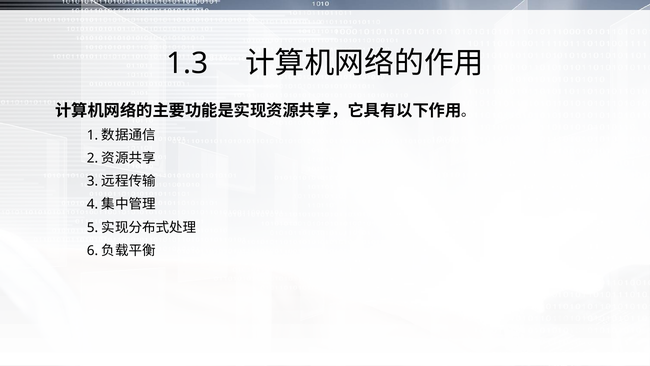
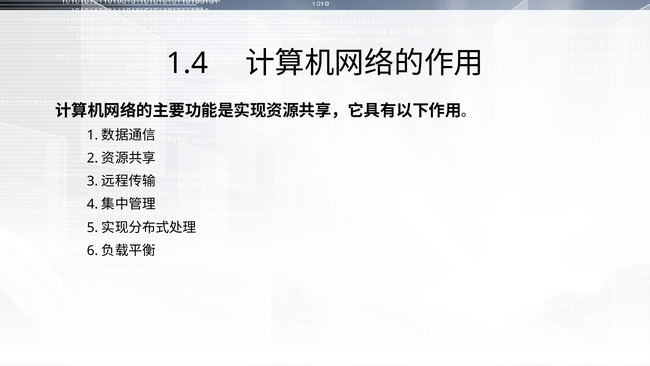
1.3: 1.3 -> 1.4
